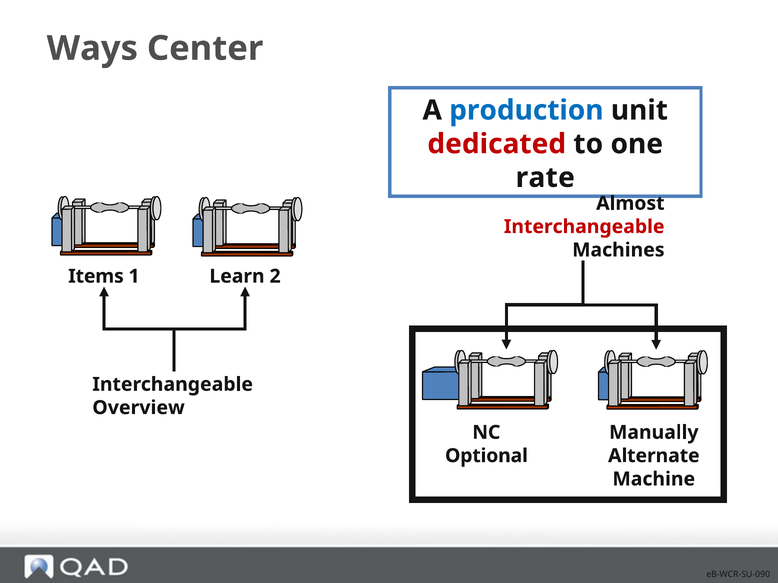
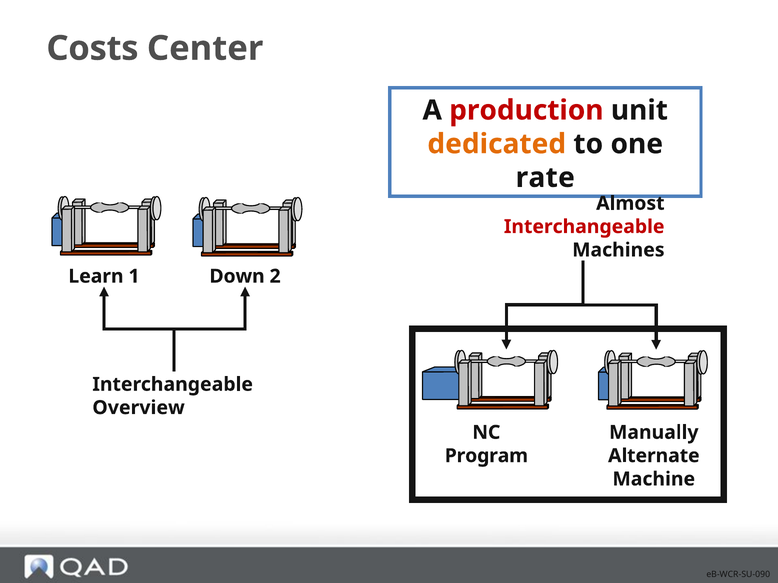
Ways: Ways -> Costs
production colour: blue -> red
dedicated colour: red -> orange
Items: Items -> Learn
Learn: Learn -> Down
Optional: Optional -> Program
